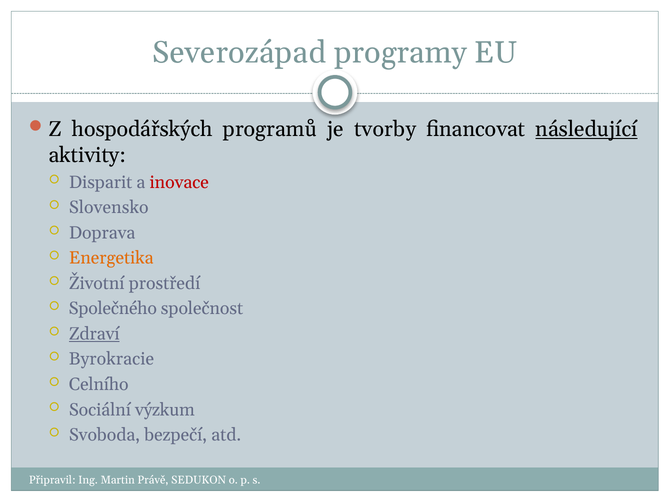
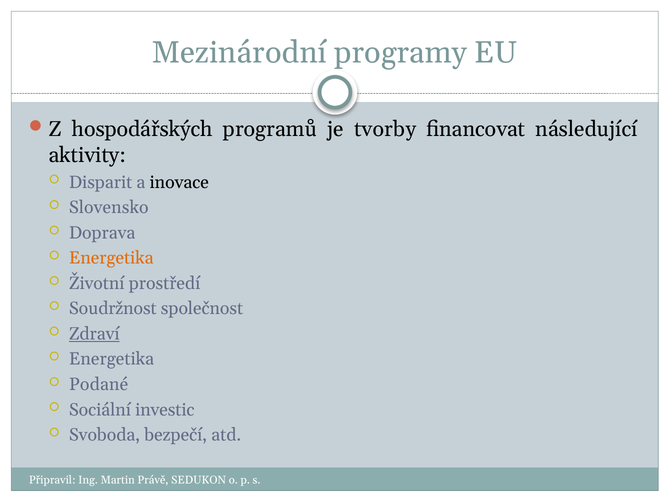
Severozápad: Severozápad -> Mezinárodní
následující underline: present -> none
inovace colour: red -> black
Společného: Společného -> Soudržnost
Byrokracie at (111, 360): Byrokracie -> Energetika
Celního: Celního -> Podané
výzkum: výzkum -> investic
